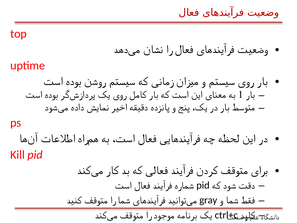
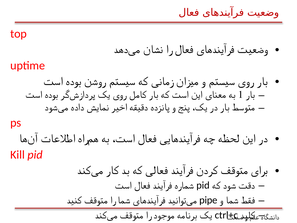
gray: gray -> pipe
